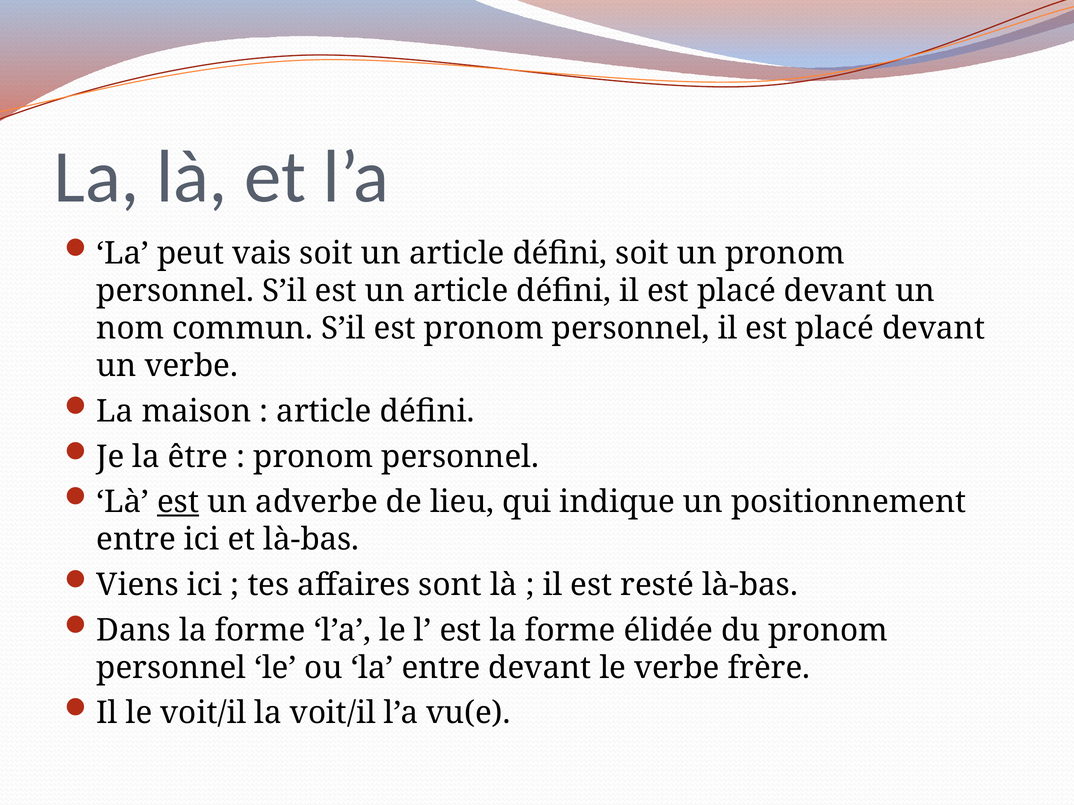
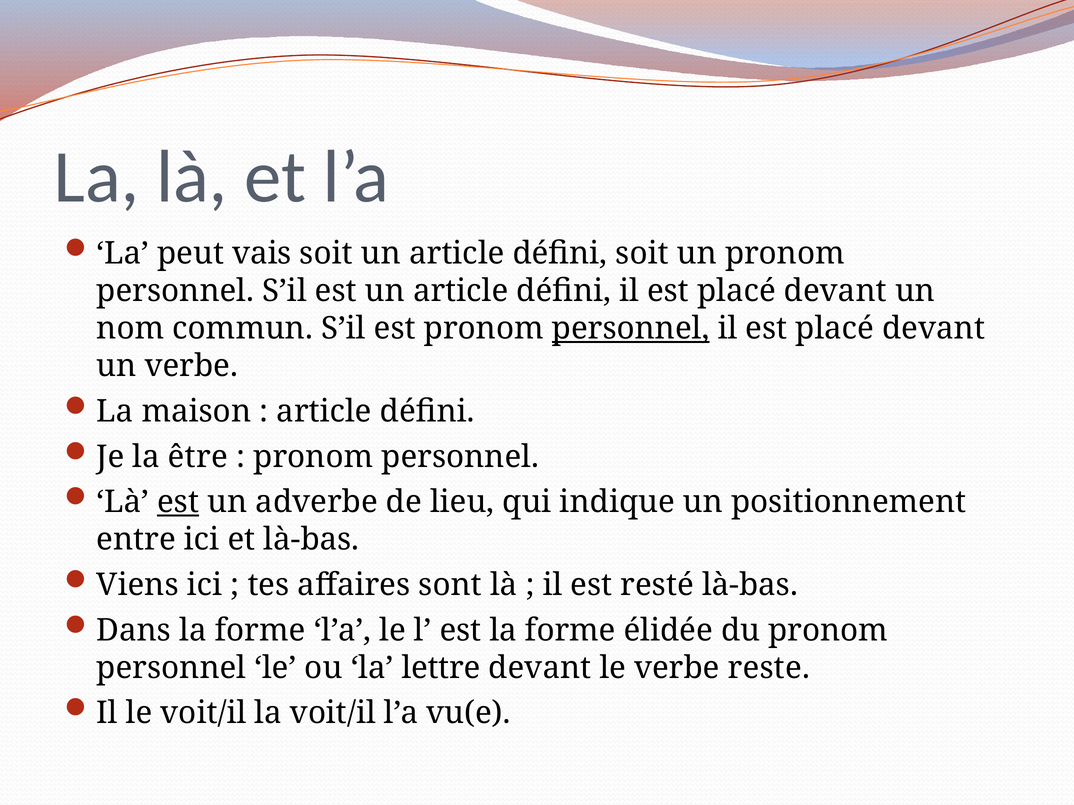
personnel at (631, 329) underline: none -> present
la entre: entre -> lettre
frère: frère -> reste
